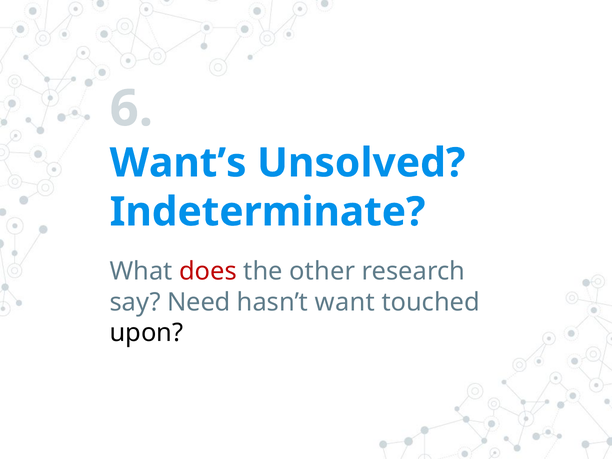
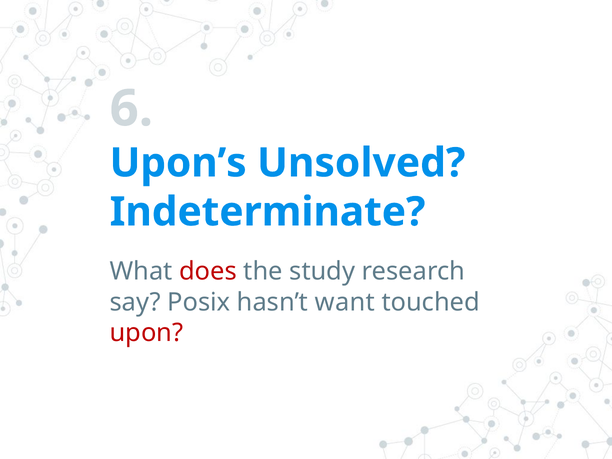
Want’s: Want’s -> Upon’s
other: other -> study
Need: Need -> Posix
upon colour: black -> red
